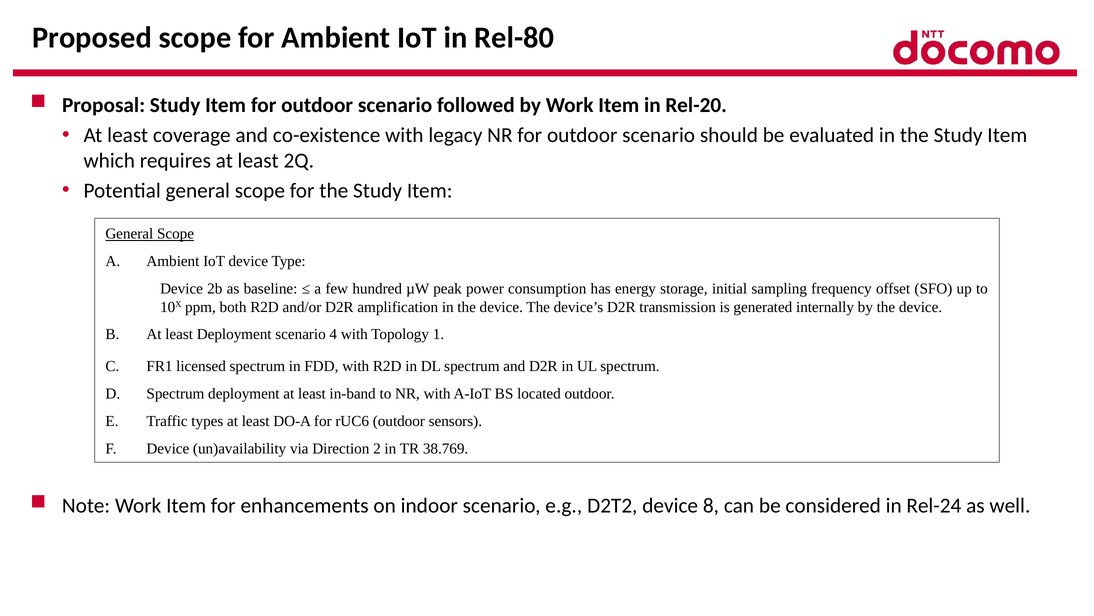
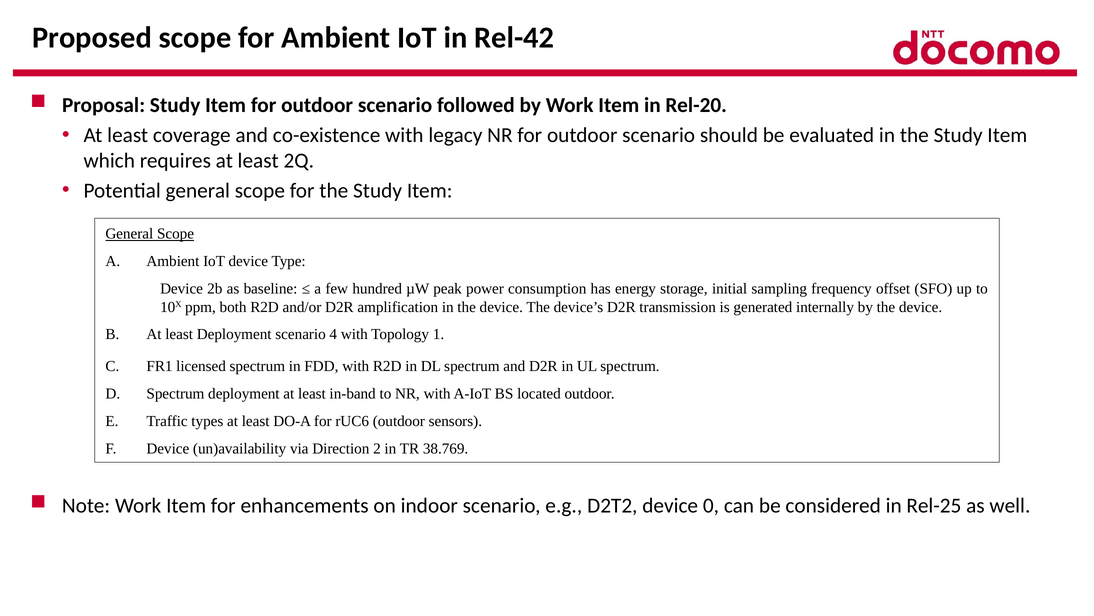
Rel-80: Rel-80 -> Rel-42
8: 8 -> 0
Rel-24: Rel-24 -> Rel-25
